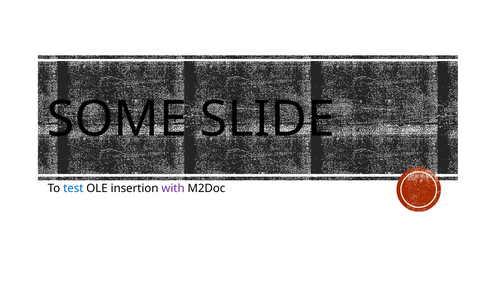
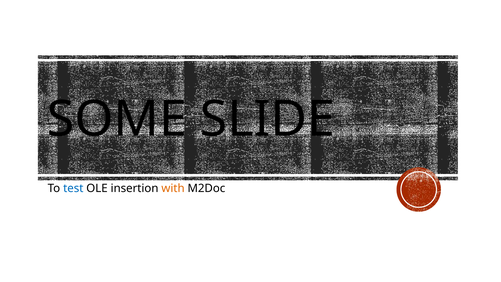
with colour: purple -> orange
